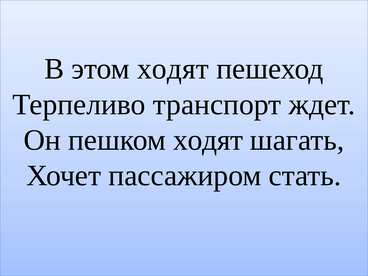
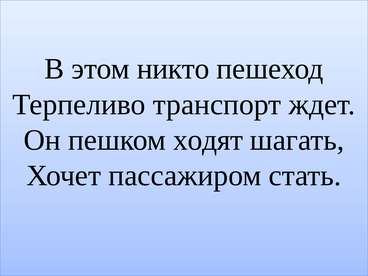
этом ходят: ходят -> никто
